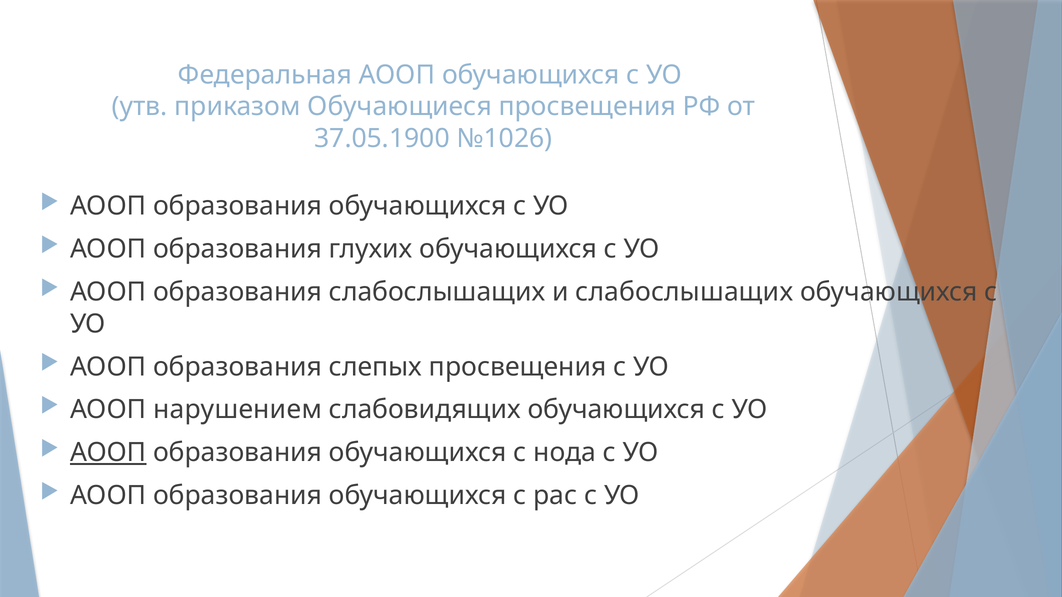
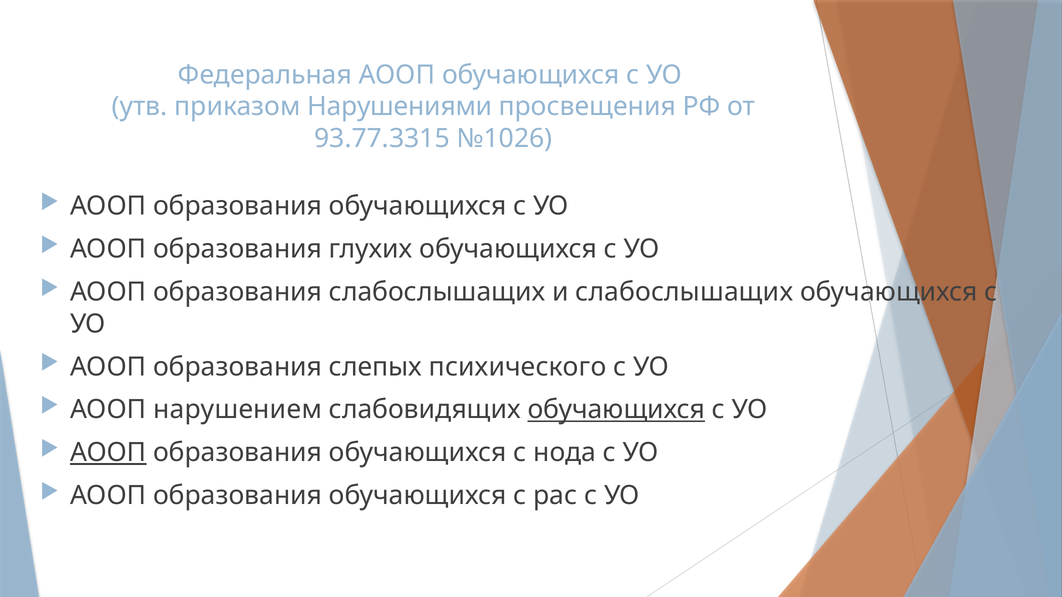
Обучающиеся: Обучающиеся -> Нарушениями
37.05.1900: 37.05.1900 -> 93.77.3315
слепых просвещения: просвещения -> психического
обучающихся at (616, 410) underline: none -> present
